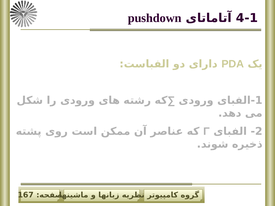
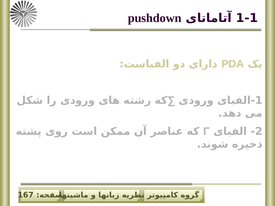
4-1: 4-1 -> 1-1
